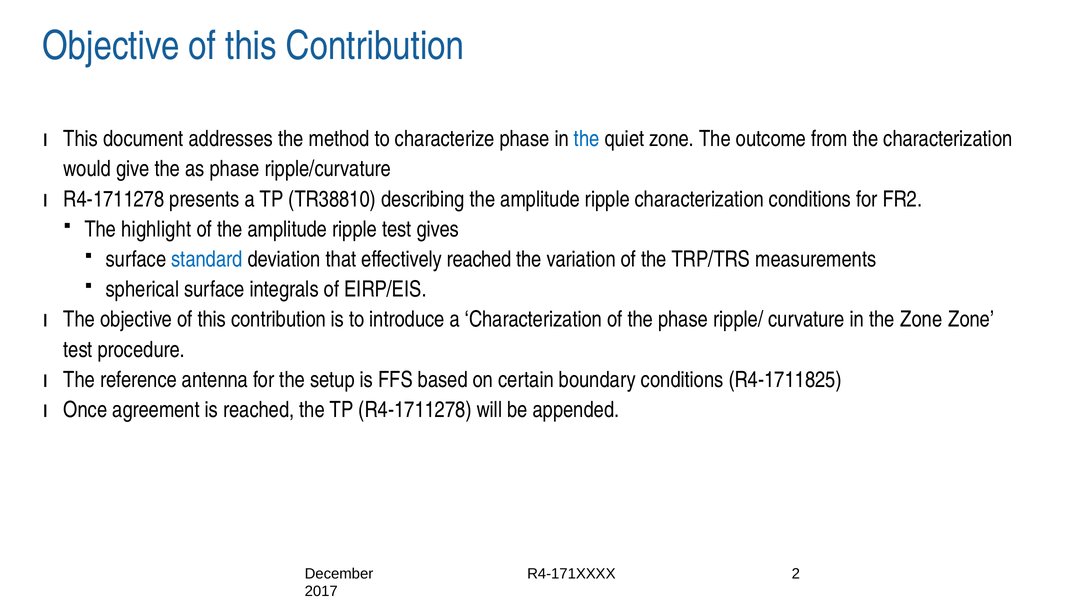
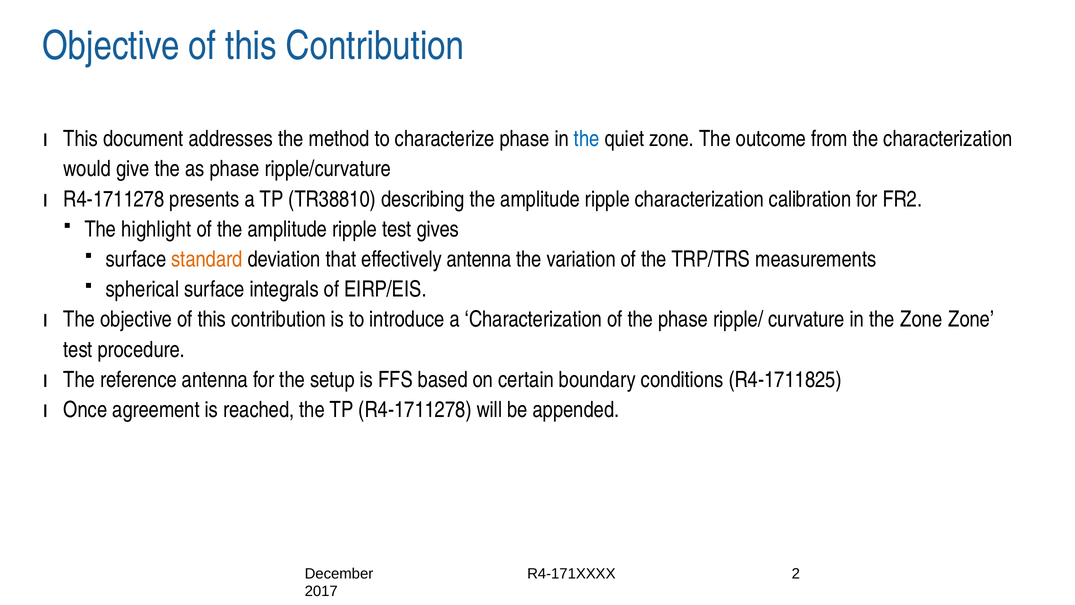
characterization conditions: conditions -> calibration
standard colour: blue -> orange
effectively reached: reached -> antenna
